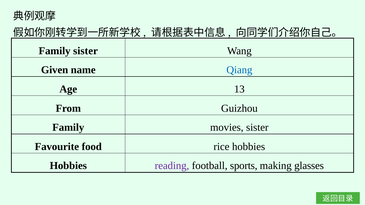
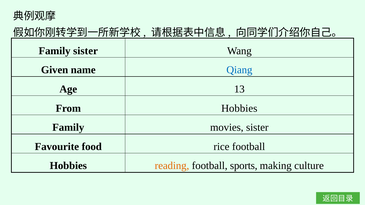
From Guizhou: Guizhou -> Hobbies
rice hobbies: hobbies -> football
reading colour: purple -> orange
glasses: glasses -> culture
